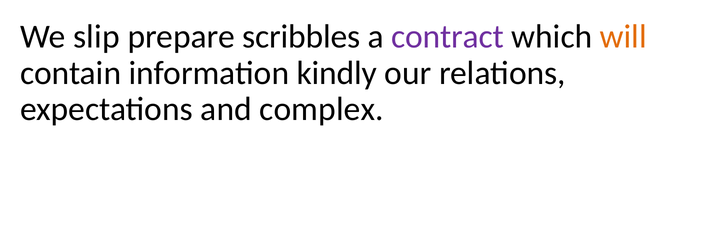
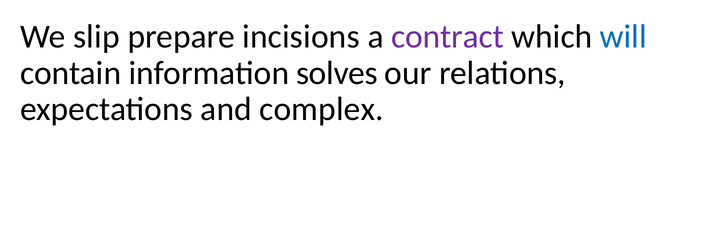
scribbles: scribbles -> incisions
will colour: orange -> blue
kindly: kindly -> solves
